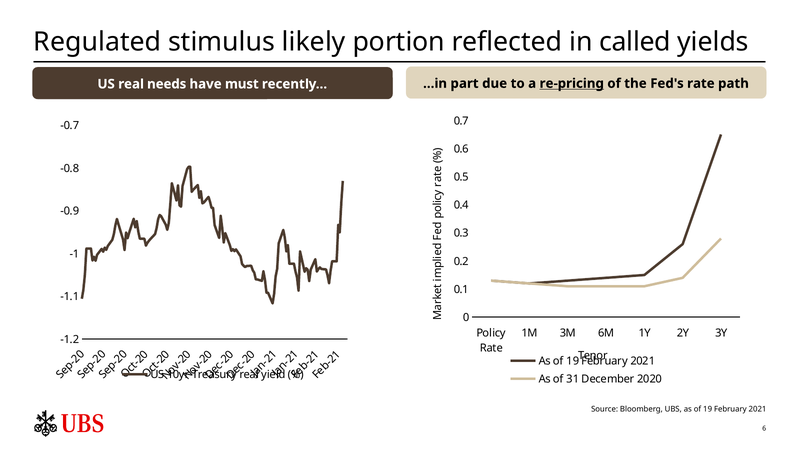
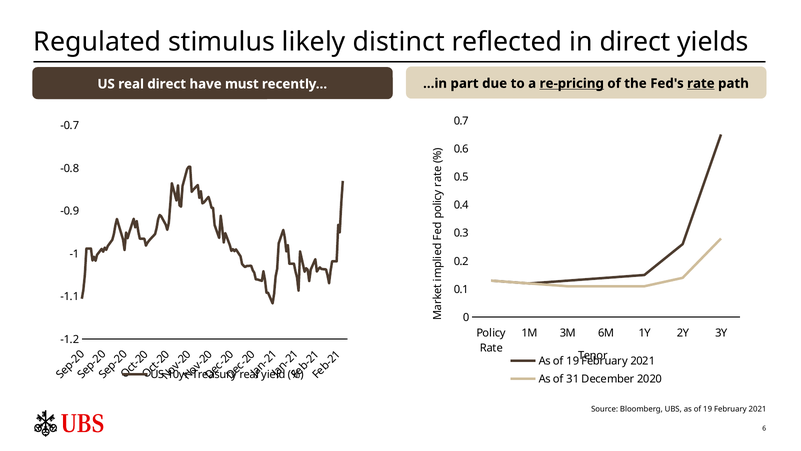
portion: portion -> distinct
in called: called -> direct
rate at (701, 83) underline: none -> present
real needs: needs -> direct
